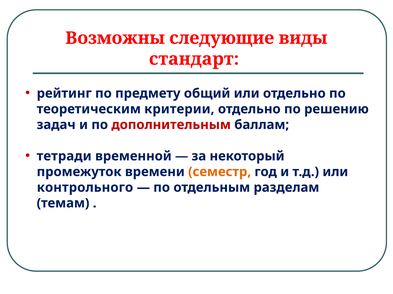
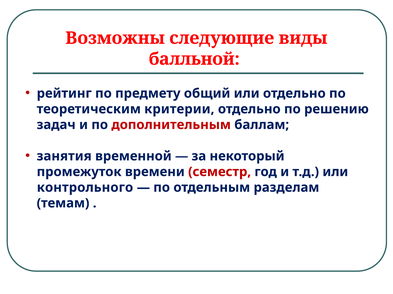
стандарт: стандарт -> балльной
тетради: тетради -> занятия
семестр colour: orange -> red
